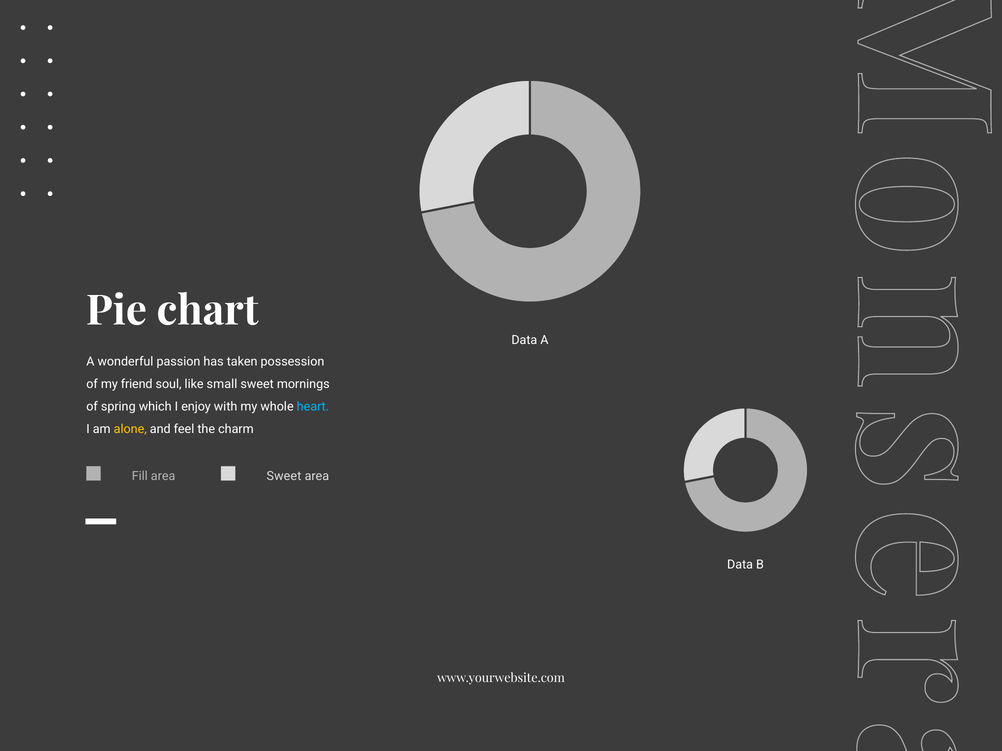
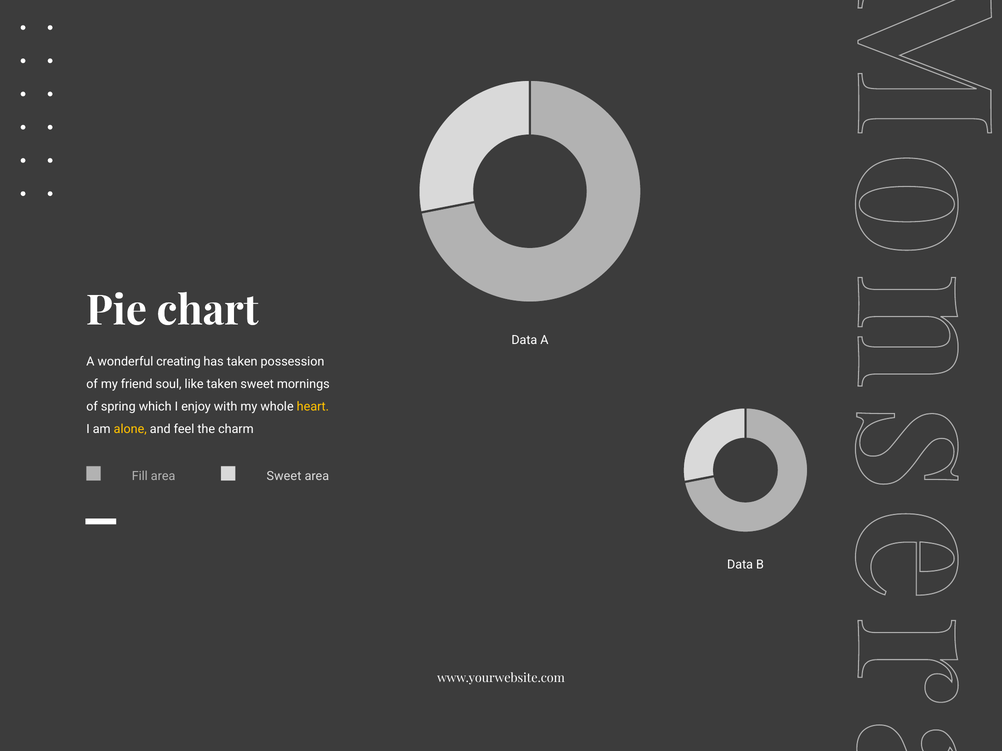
passion: passion -> creating
like small: small -> taken
heart colour: light blue -> yellow
